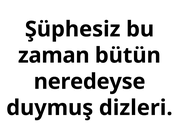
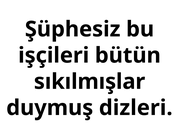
zaman: zaman -> işçileri
neredeyse: neredeyse -> sıkılmışlar
